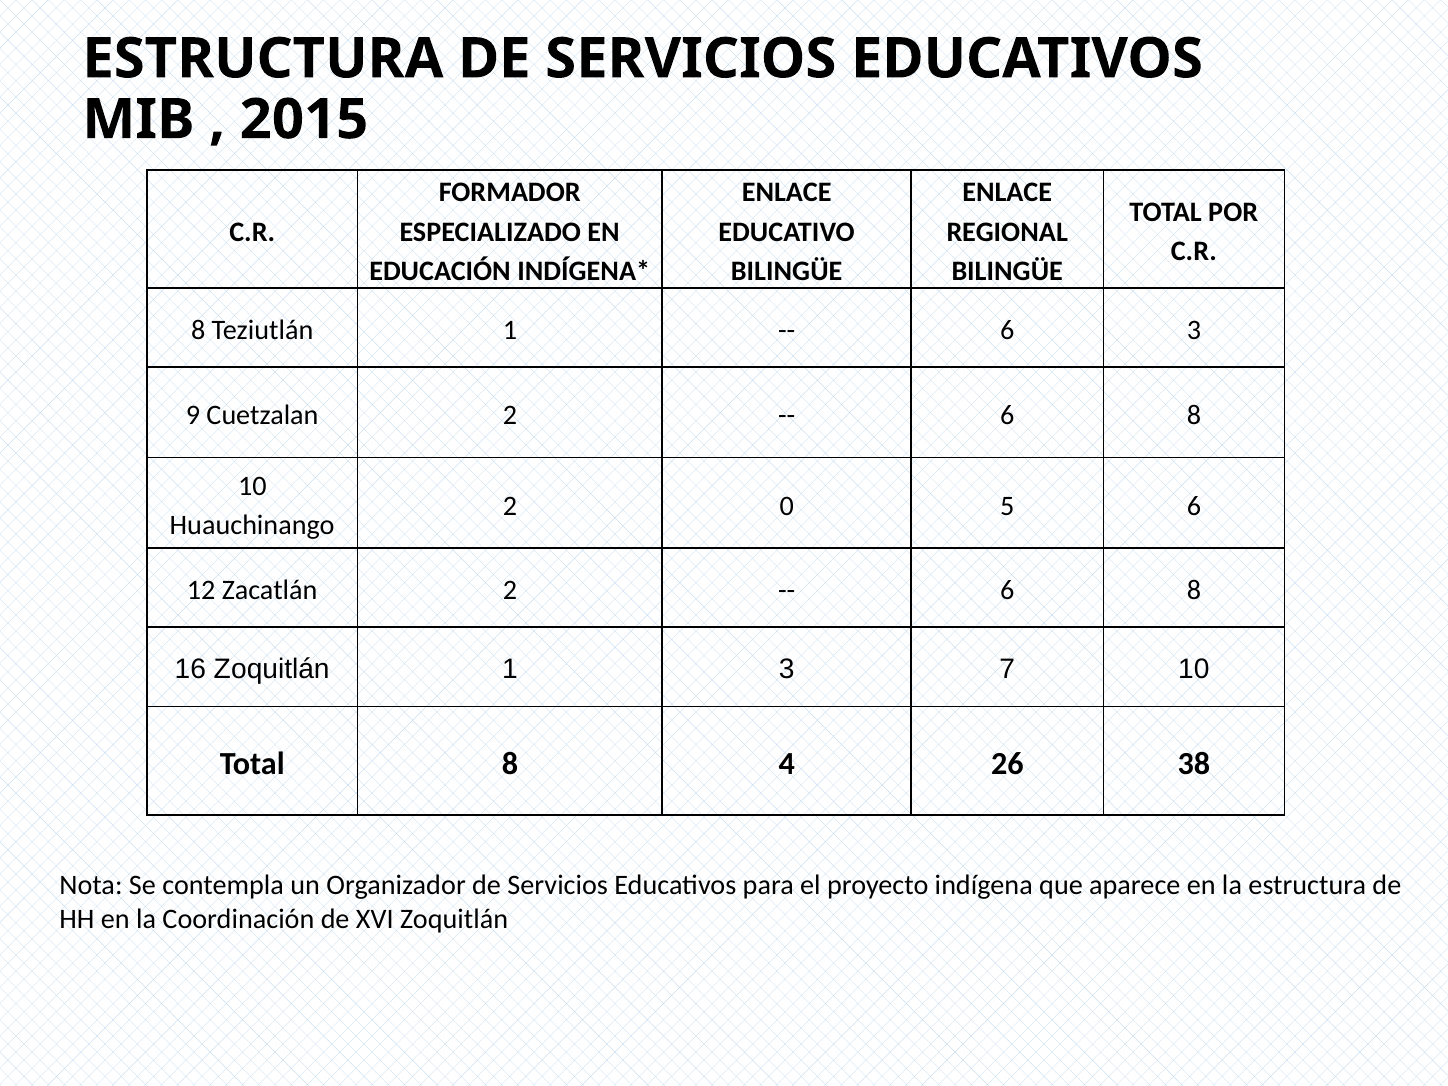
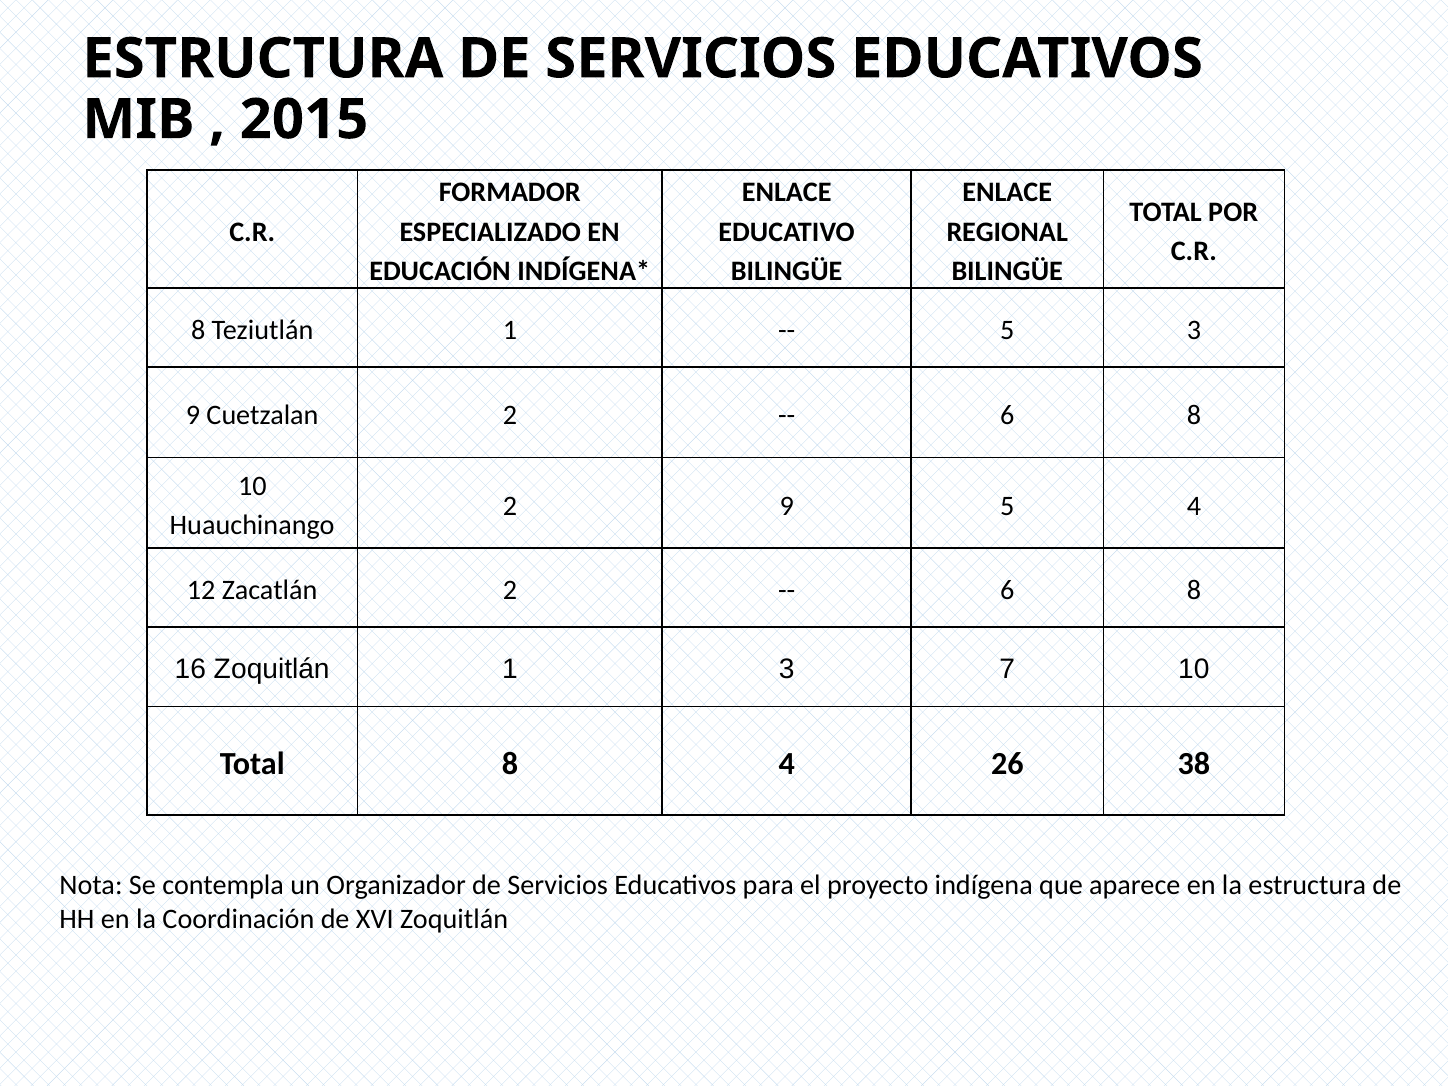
6 at (1007, 330): 6 -> 5
2 0: 0 -> 9
5 6: 6 -> 4
